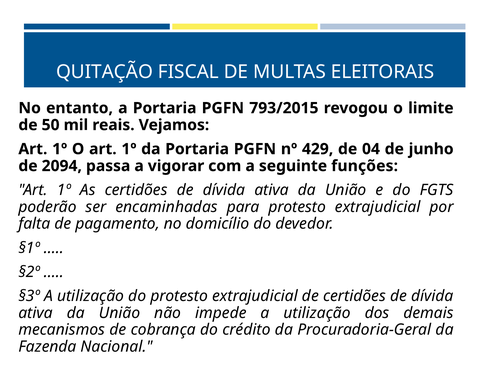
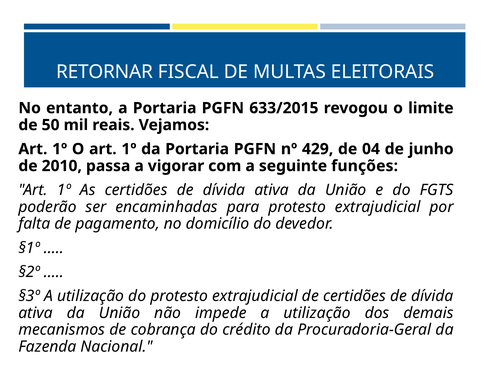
QUITAÇÃO: QUITAÇÃO -> RETORNAR
793/2015: 793/2015 -> 633/2015
2094: 2094 -> 2010
